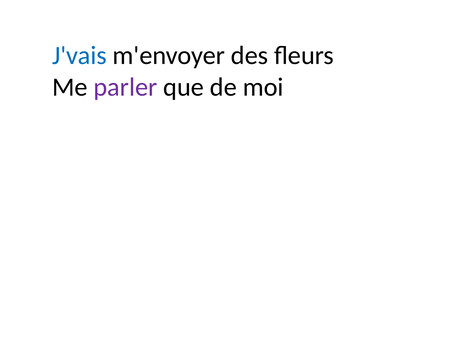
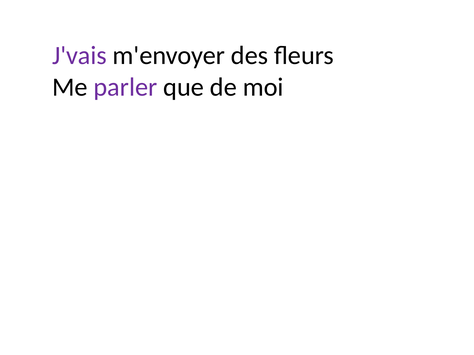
J'vais colour: blue -> purple
